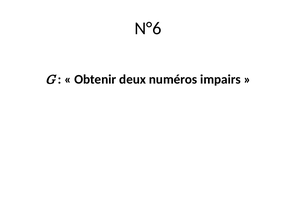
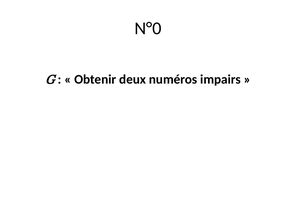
N°6: N°6 -> N°0
